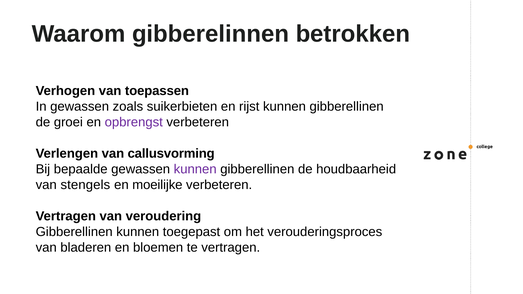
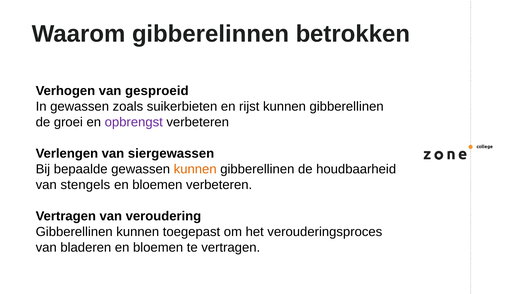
toepassen: toepassen -> gesproeid
callusvorming: callusvorming -> siergewassen
kunnen at (195, 169) colour: purple -> orange
moeilijke at (157, 185): moeilijke -> bloemen
